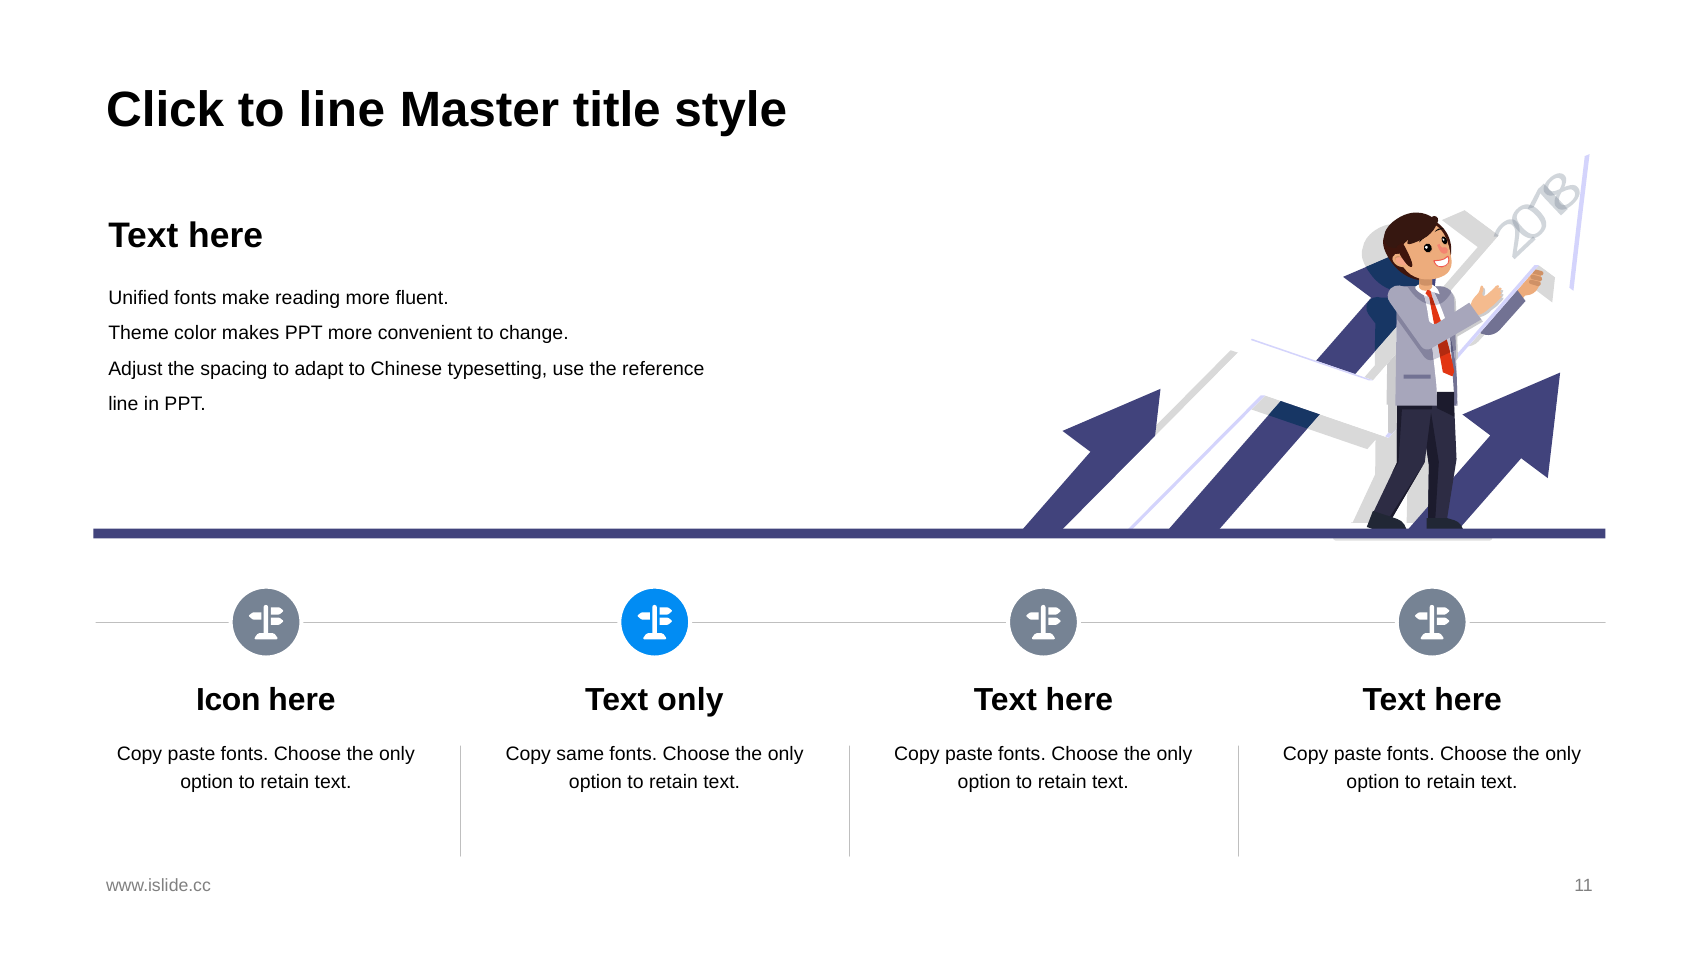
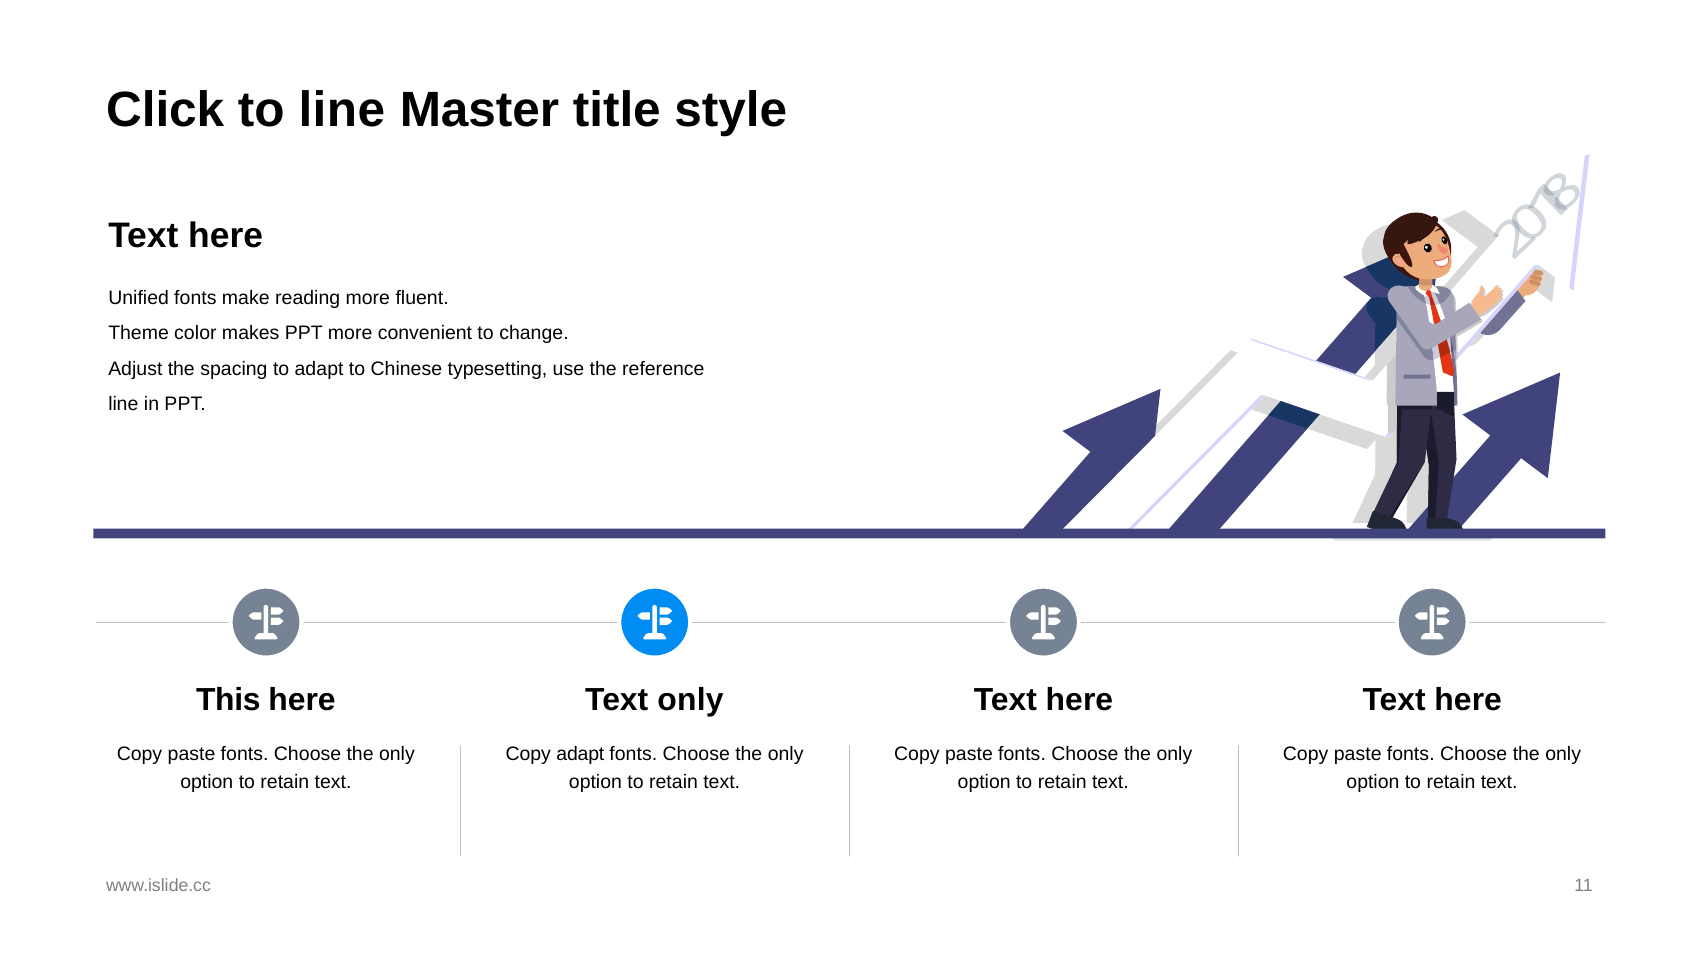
Icon: Icon -> This
Copy same: same -> adapt
